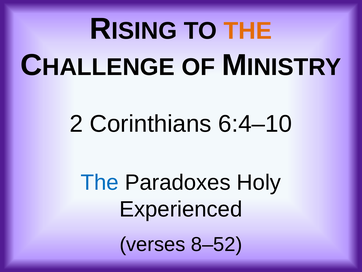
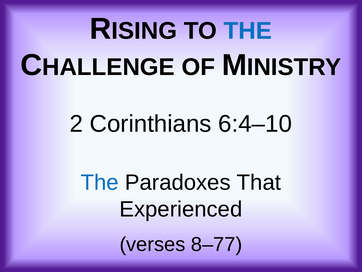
THE at (248, 31) colour: orange -> blue
Holy: Holy -> That
8–52: 8–52 -> 8–77
